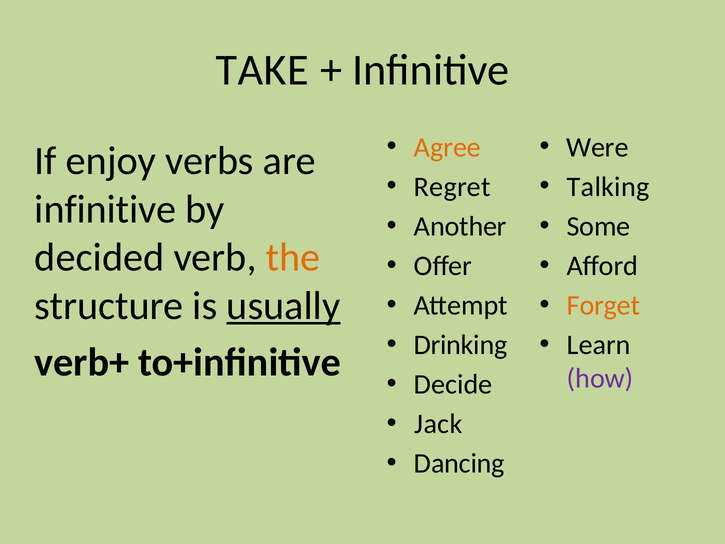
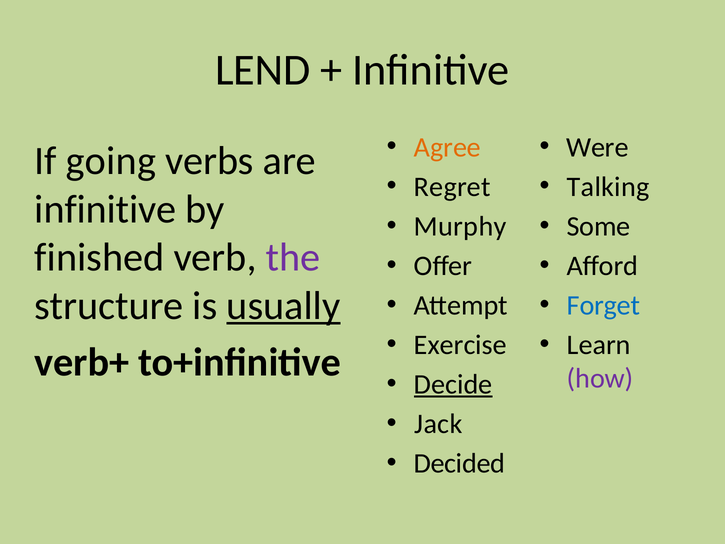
TAKE: TAKE -> LEND
enjoy: enjoy -> going
Another: Another -> Murphy
decided: decided -> finished
the colour: orange -> purple
Forget colour: orange -> blue
Drinking: Drinking -> Exercise
Decide underline: none -> present
Dancing: Dancing -> Decided
